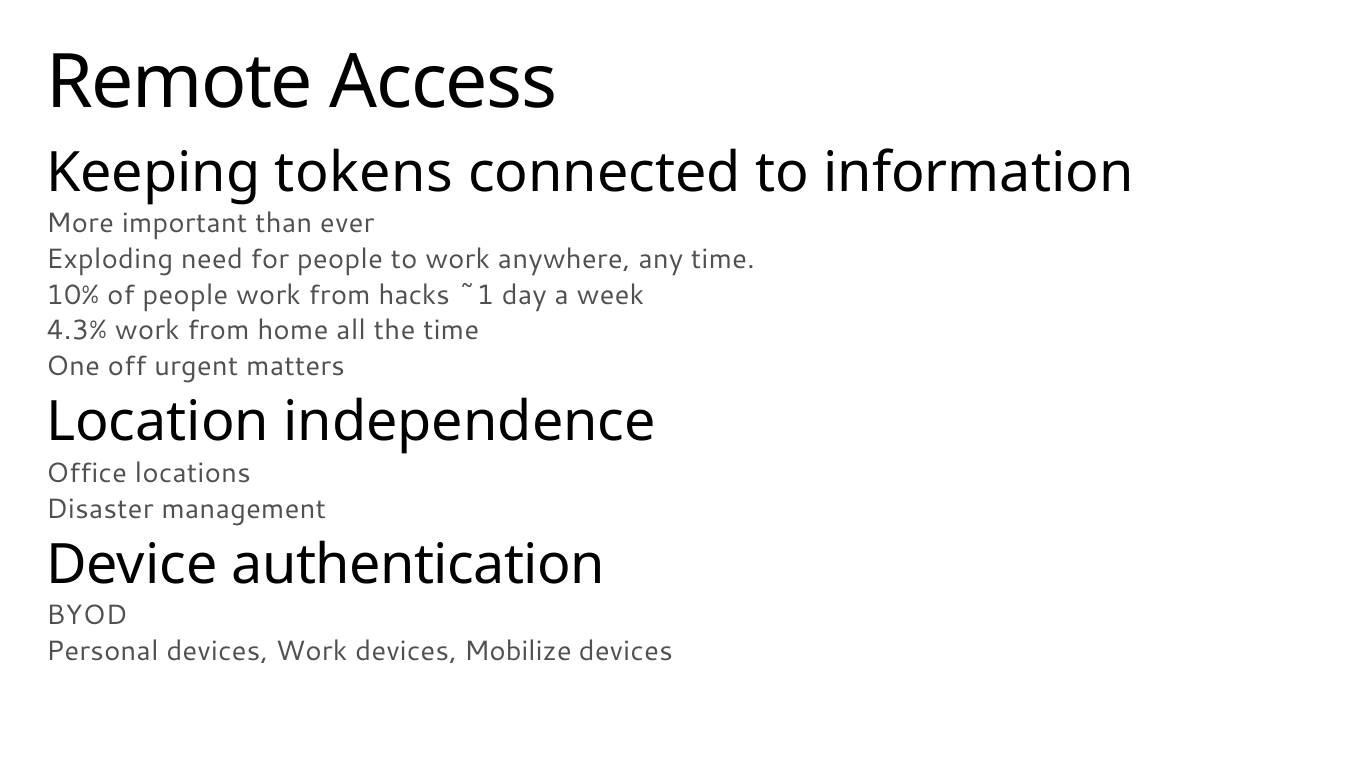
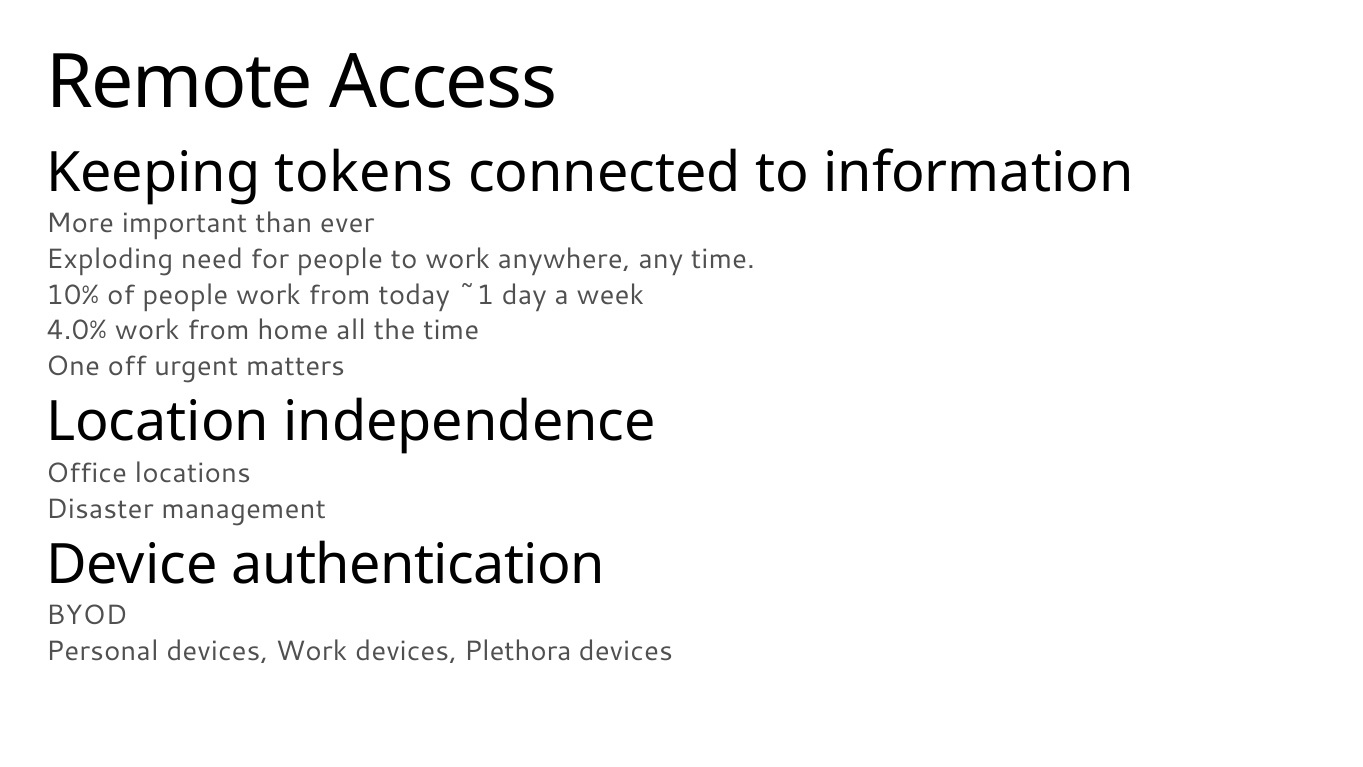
hacks: hacks -> today
4.3%: 4.3% -> 4.0%
Mobilize: Mobilize -> Plethora
